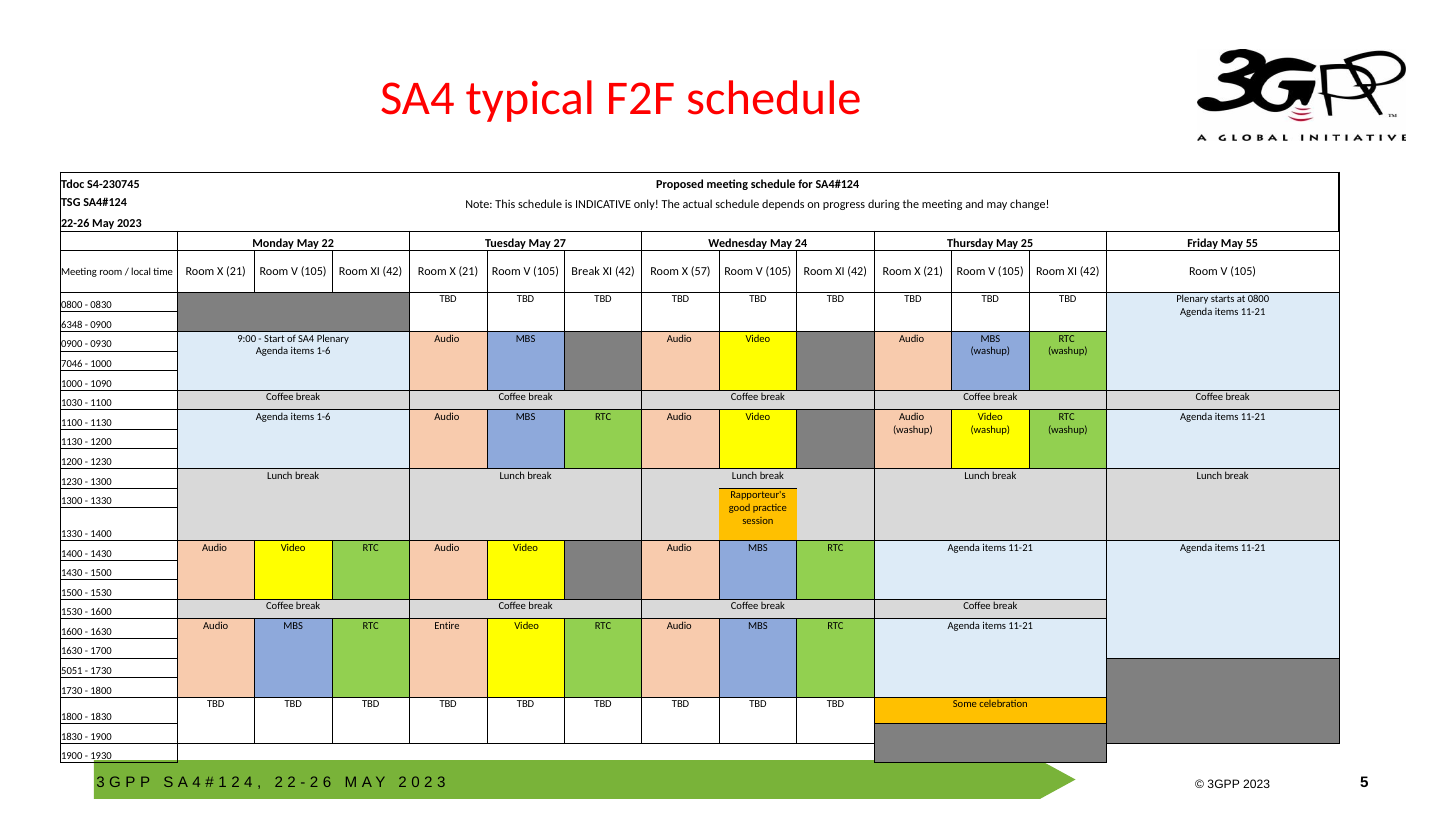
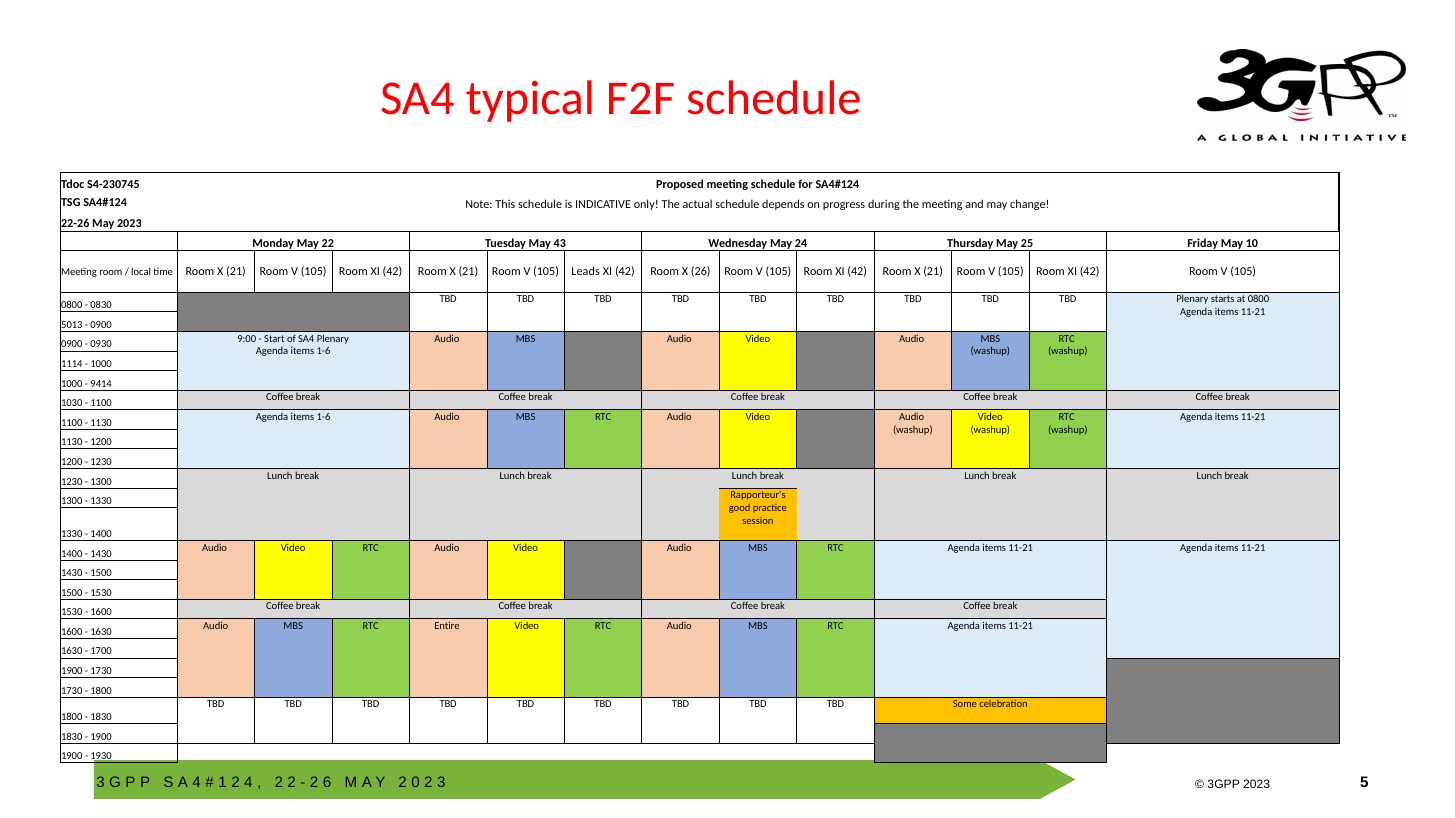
27: 27 -> 43
55: 55 -> 10
105 Break: Break -> Leads
57: 57 -> 26
6348: 6348 -> 5013
7046: 7046 -> 1114
1090: 1090 -> 9414
5051 at (72, 671): 5051 -> 1900
